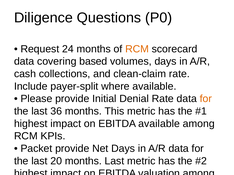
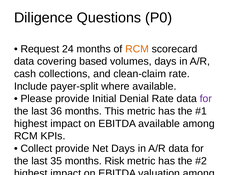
for at (206, 99) colour: orange -> purple
Packet at (36, 149): Packet -> Collect
20: 20 -> 35
months Last: Last -> Risk
